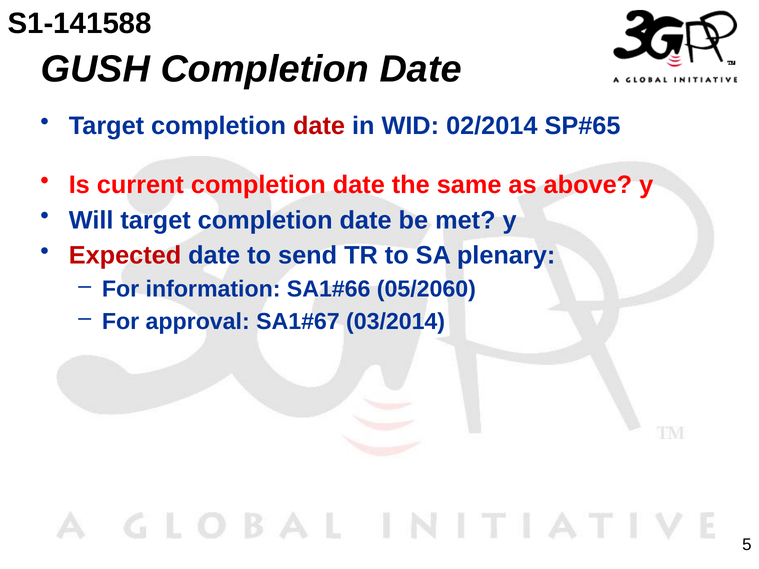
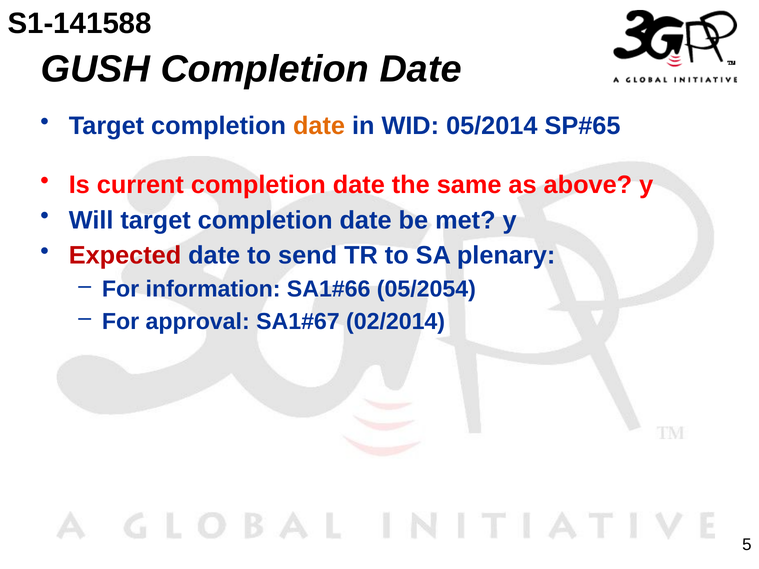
date at (319, 126) colour: red -> orange
02/2014: 02/2014 -> 05/2014
05/2060: 05/2060 -> 05/2054
03/2014: 03/2014 -> 02/2014
